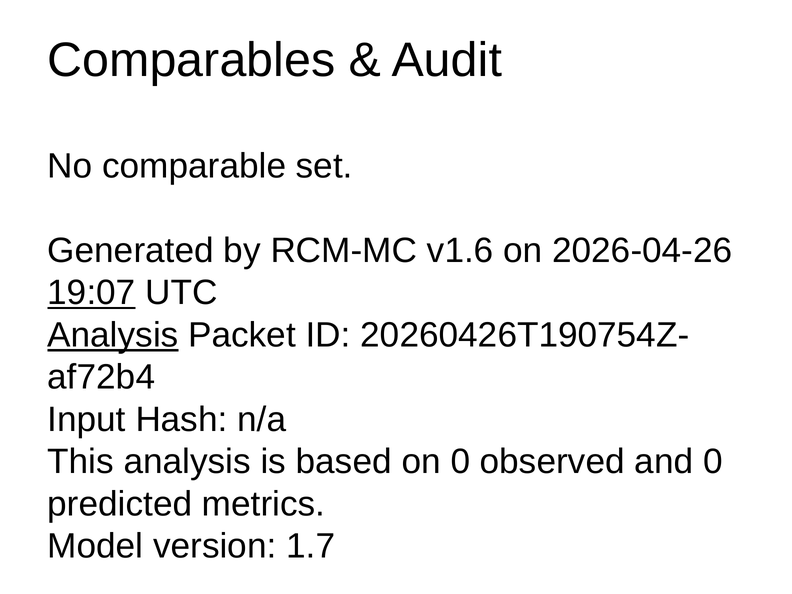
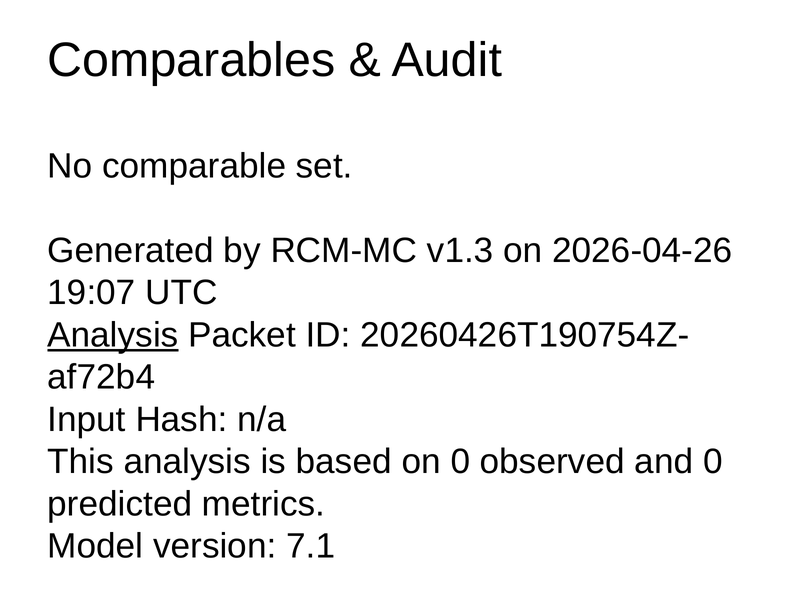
v1.6: v1.6 -> v1.3
19:07 underline: present -> none
1.7: 1.7 -> 7.1
